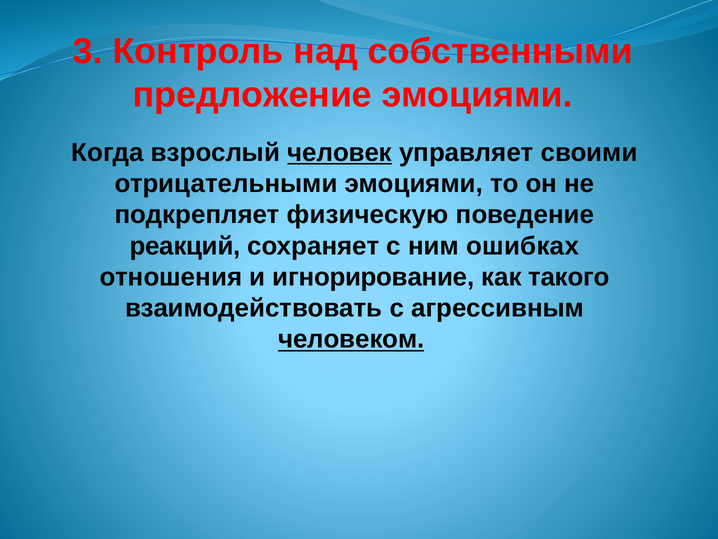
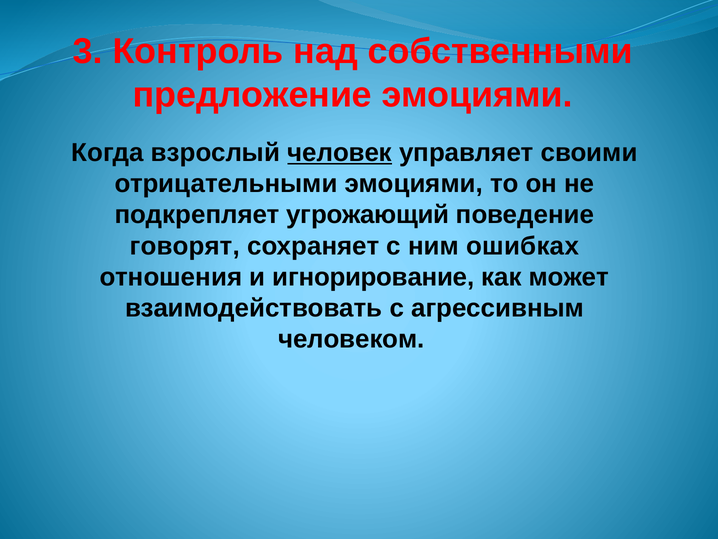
физическую: физическую -> угрожающий
реакций: реакций -> говорят
такого: такого -> может
человеком underline: present -> none
